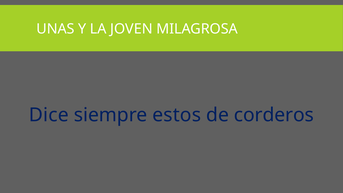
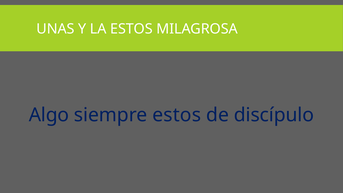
LA JOVEN: JOVEN -> ESTOS
Dice: Dice -> Algo
corderos: corderos -> discípulo
